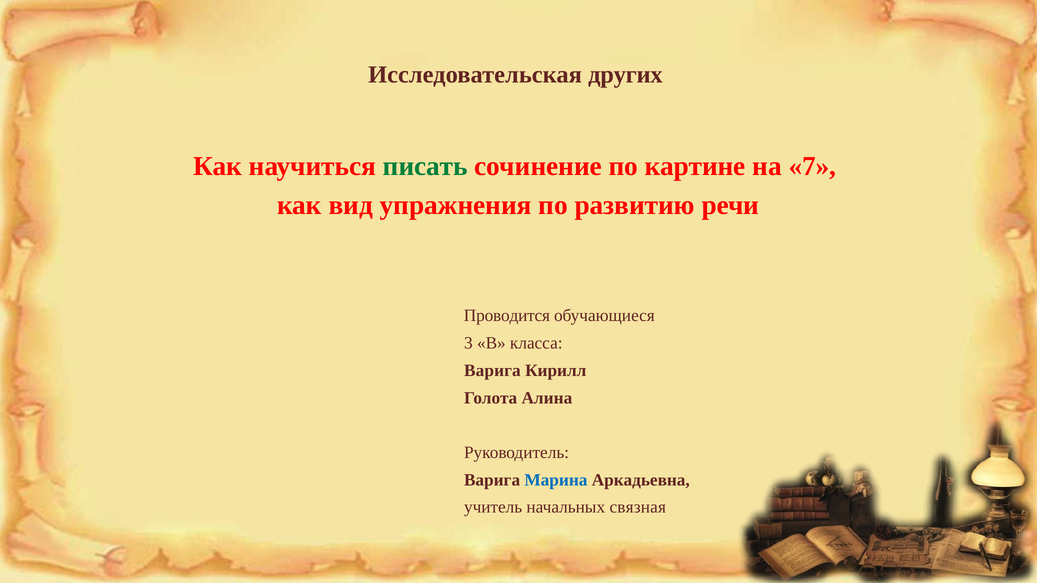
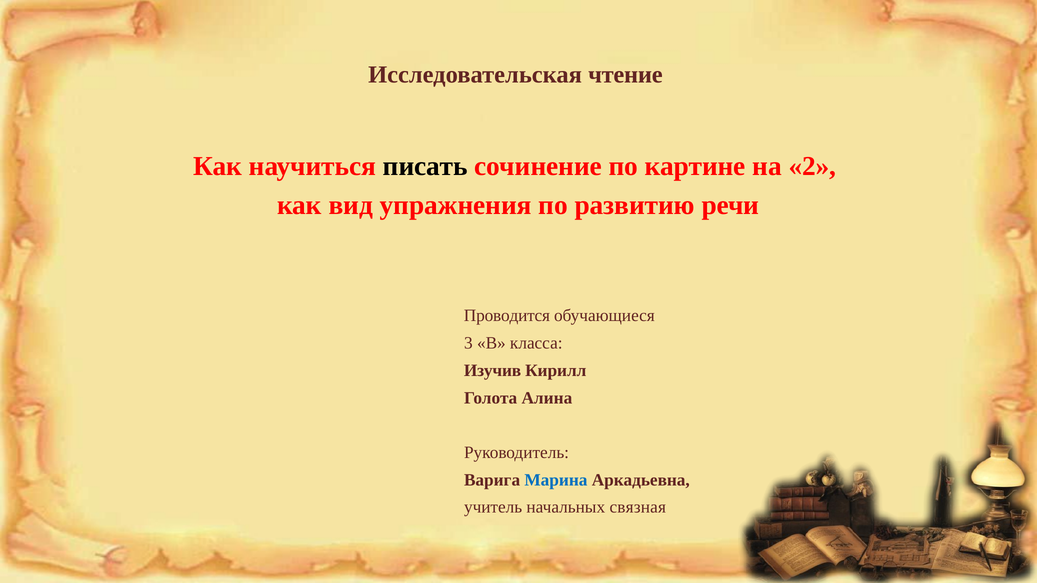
других: других -> чтение
писать colour: green -> black
7: 7 -> 2
Варига at (492, 371): Варига -> Изучив
